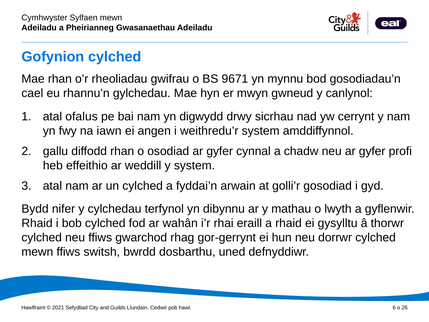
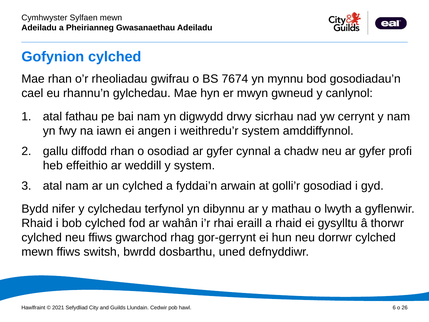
9671: 9671 -> 7674
ofalus: ofalus -> fathau
